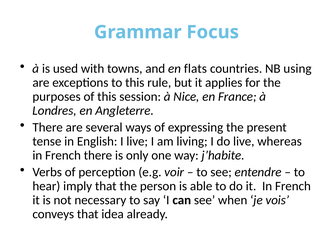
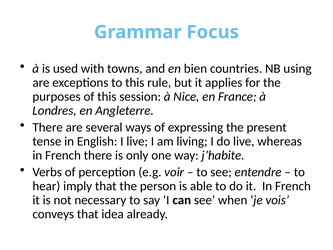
flats: flats -> bien
